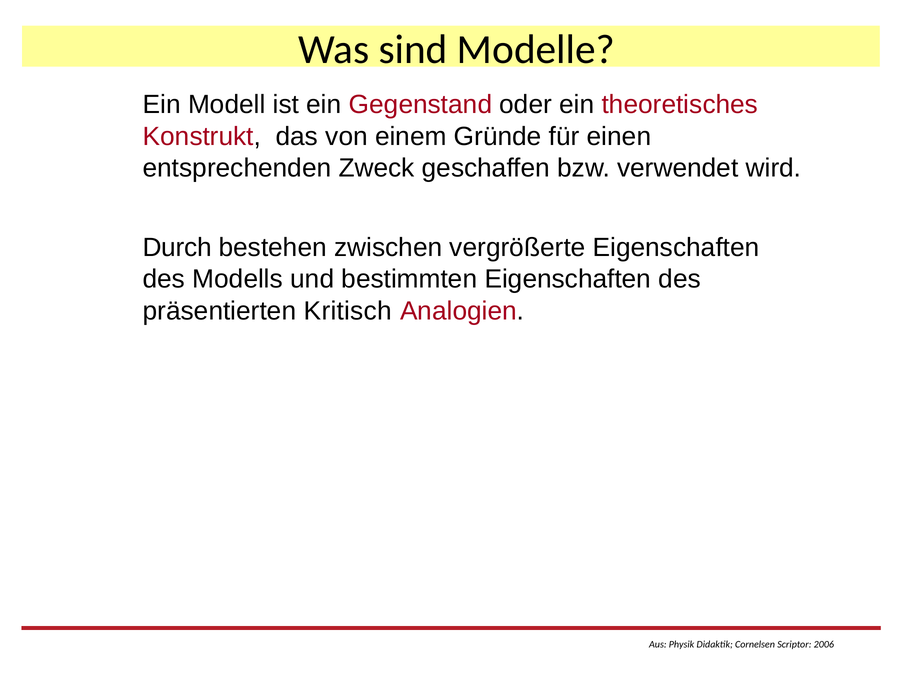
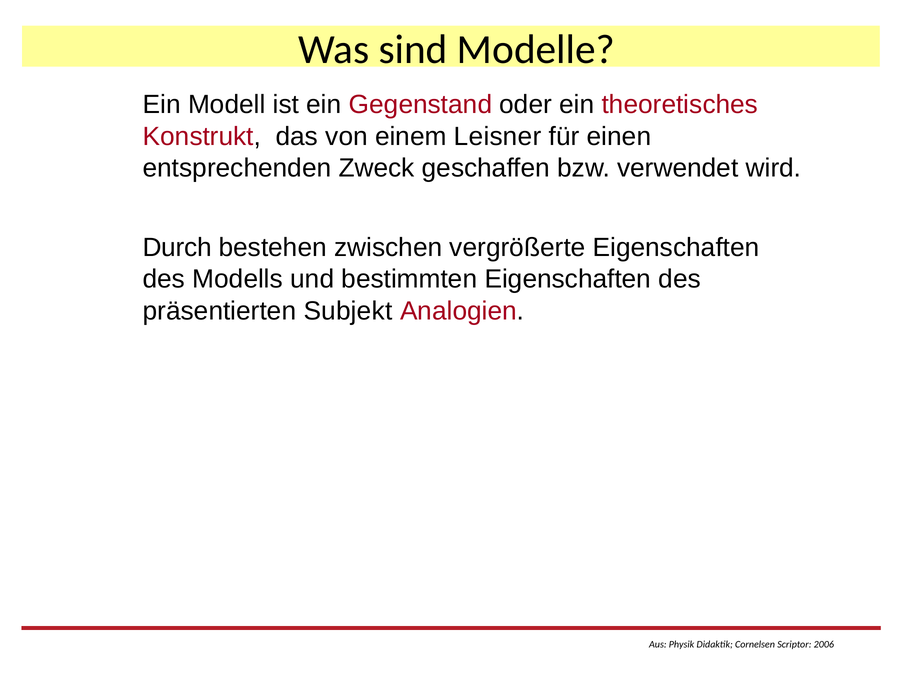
Gründe: Gründe -> Leisner
Kritisch: Kritisch -> Subjekt
